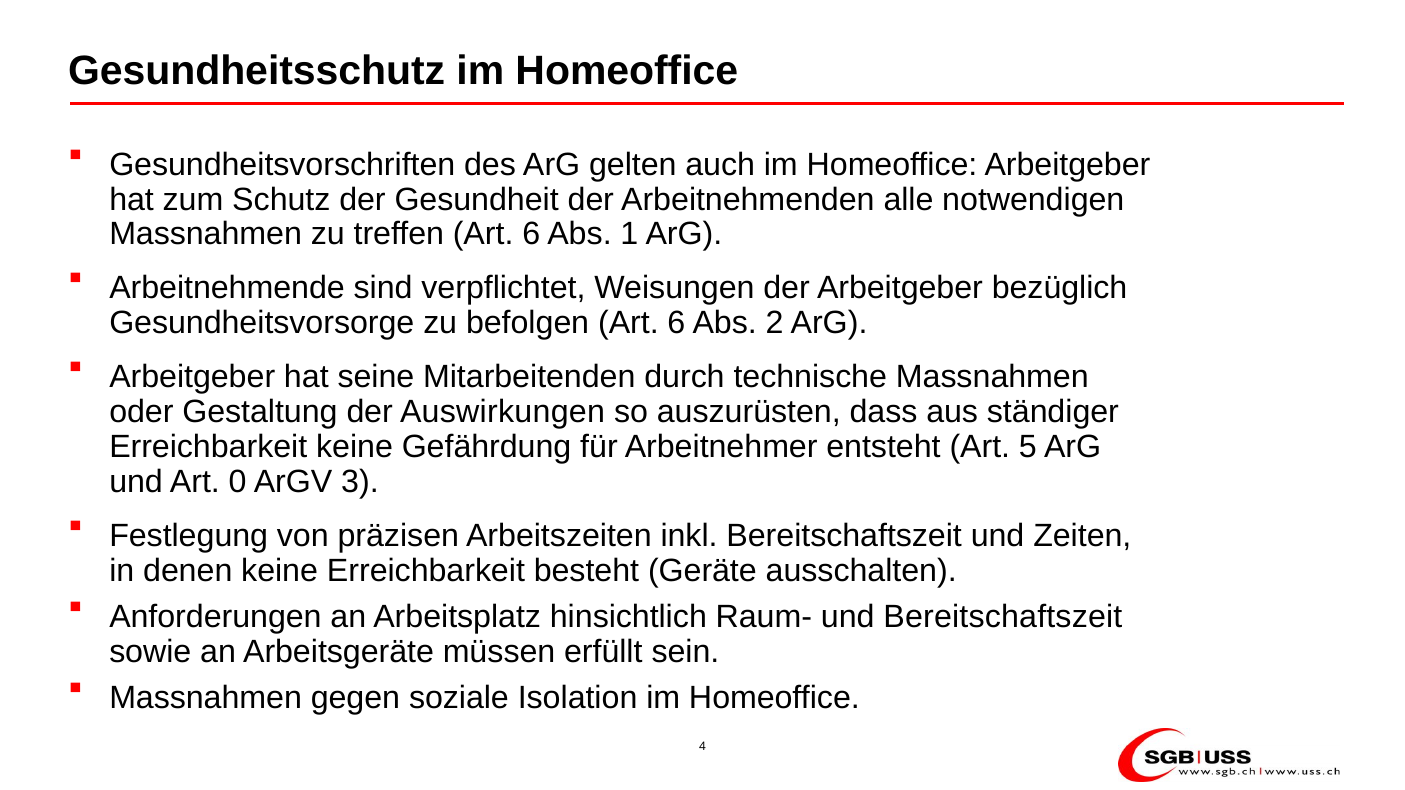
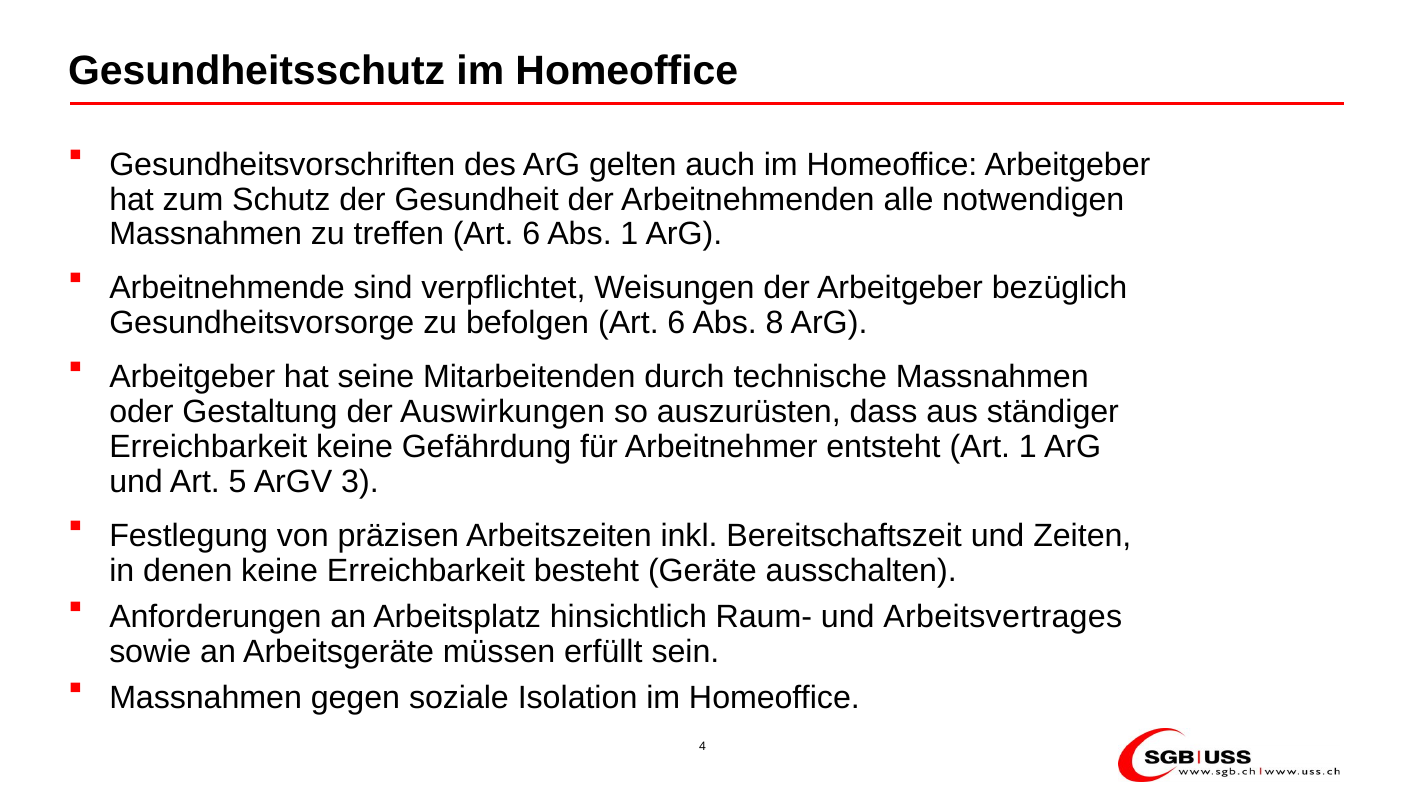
2: 2 -> 8
Art 5: 5 -> 1
0: 0 -> 5
und Bereitschaftszeit: Bereitschaftszeit -> Arbeitsvertrages
